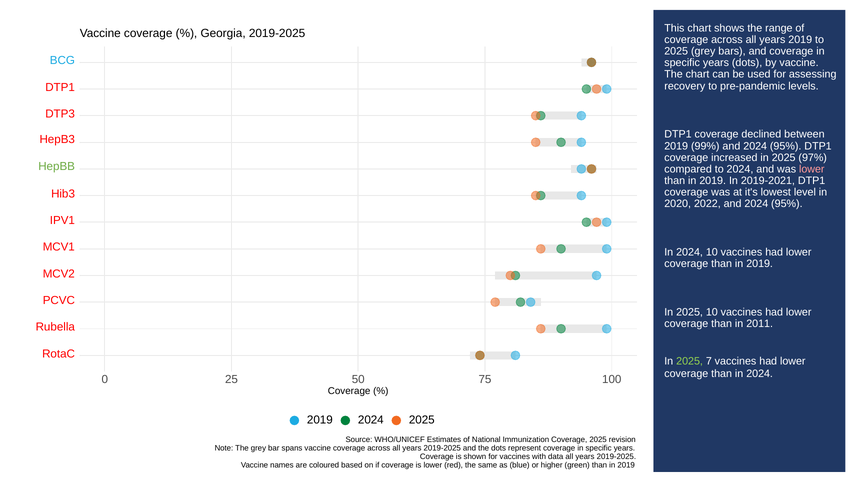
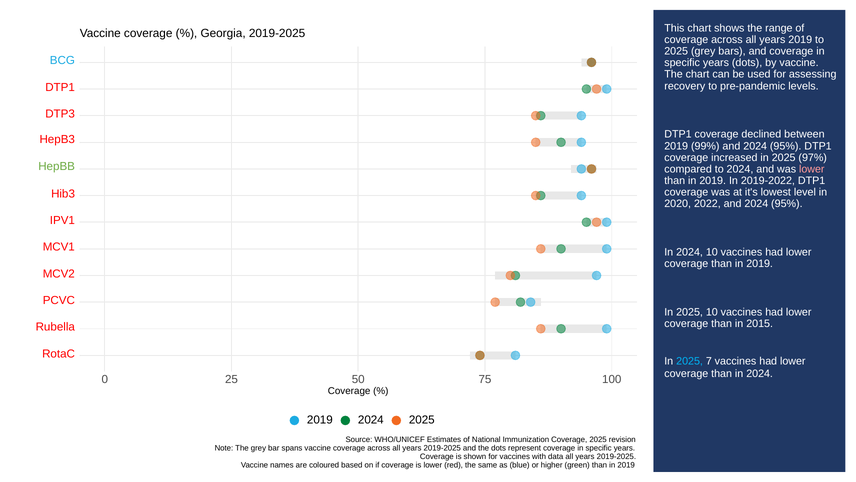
2019-2021: 2019-2021 -> 2019-2022
2011: 2011 -> 2015
2025 at (690, 361) colour: light green -> light blue
